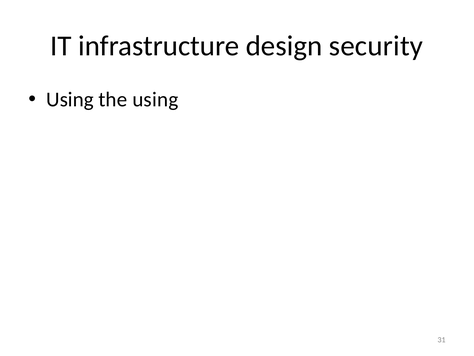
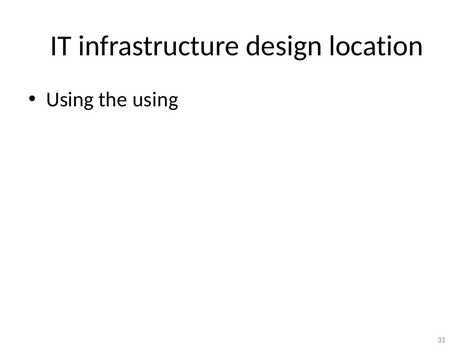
security: security -> location
